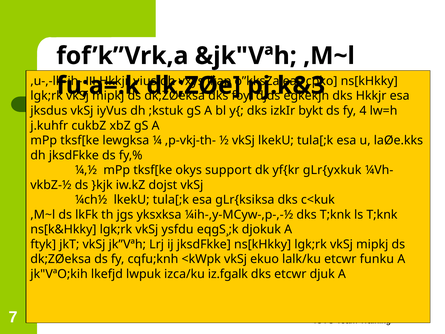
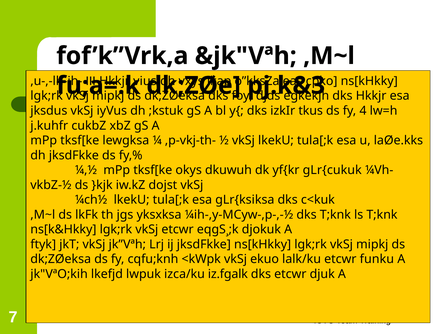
bykt: bykt -> tkus
support: support -> dkuwuh
gLr{yxkuk: gLr{yxkuk -> gLr{cukuk
vkSj ysfdu: ysfdu -> etcwr
